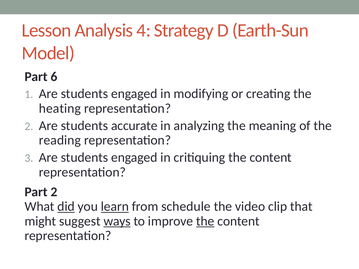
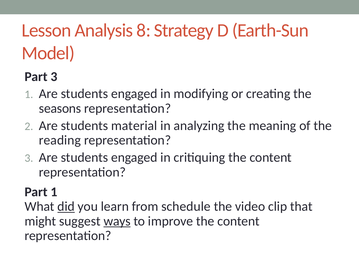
4: 4 -> 8
Part 6: 6 -> 3
heating: heating -> seasons
accurate: accurate -> material
Part 2: 2 -> 1
learn underline: present -> none
the at (205, 221) underline: present -> none
